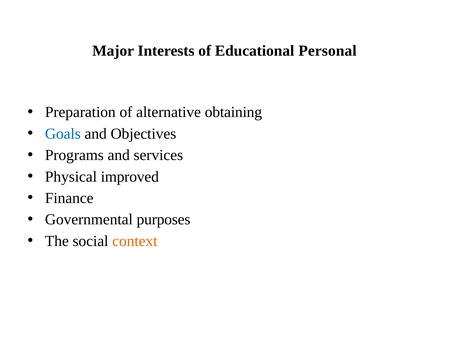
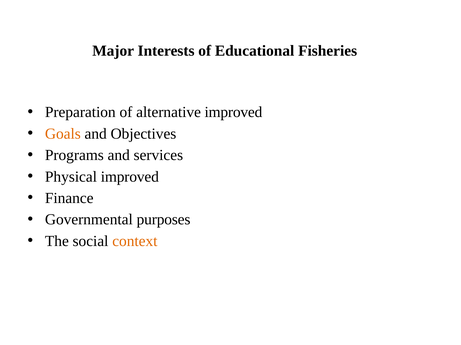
Personal: Personal -> Fisheries
alternative obtaining: obtaining -> improved
Goals colour: blue -> orange
